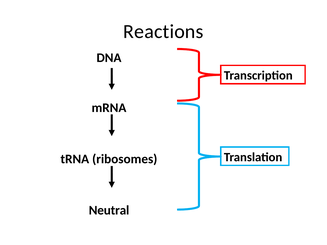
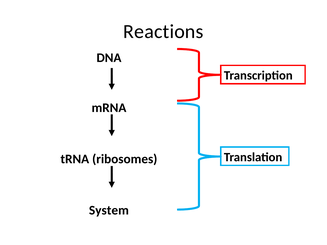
Neutral: Neutral -> System
